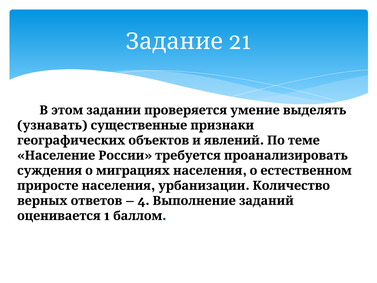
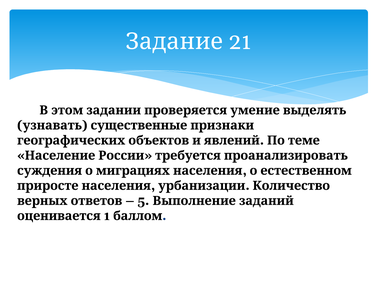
4: 4 -> 5
